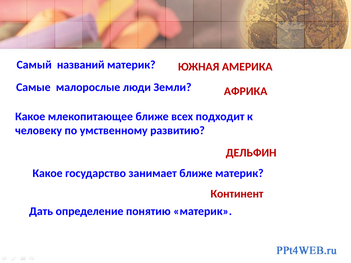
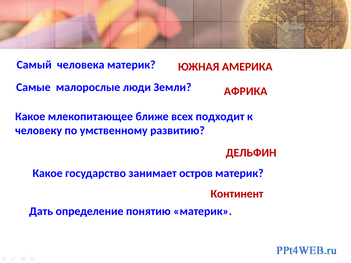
названий: названий -> человека
занимает ближе: ближе -> остров
